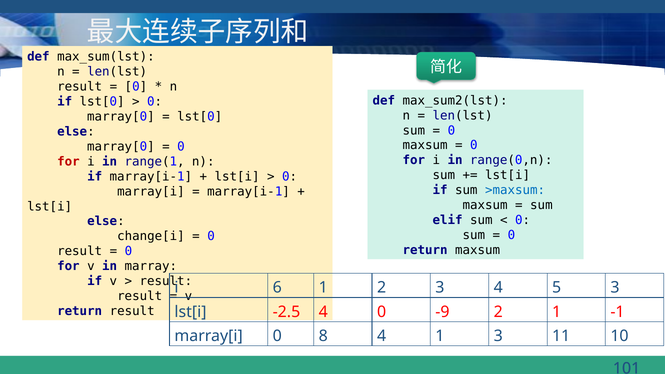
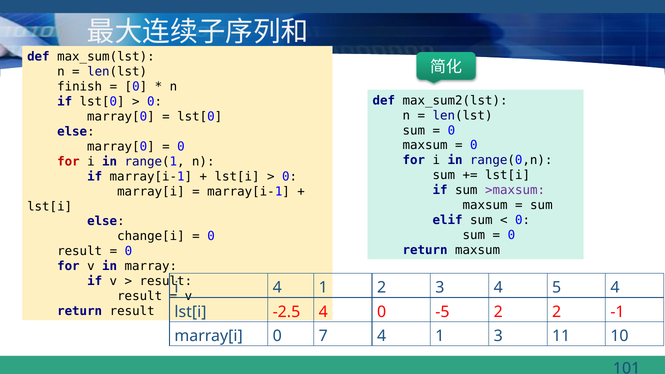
result at (80, 87): result -> finish
>maxsum colour: blue -> purple
i 6: 6 -> 4
5 3: 3 -> 4
-9: -9 -> -5
2 1: 1 -> 2
8: 8 -> 7
